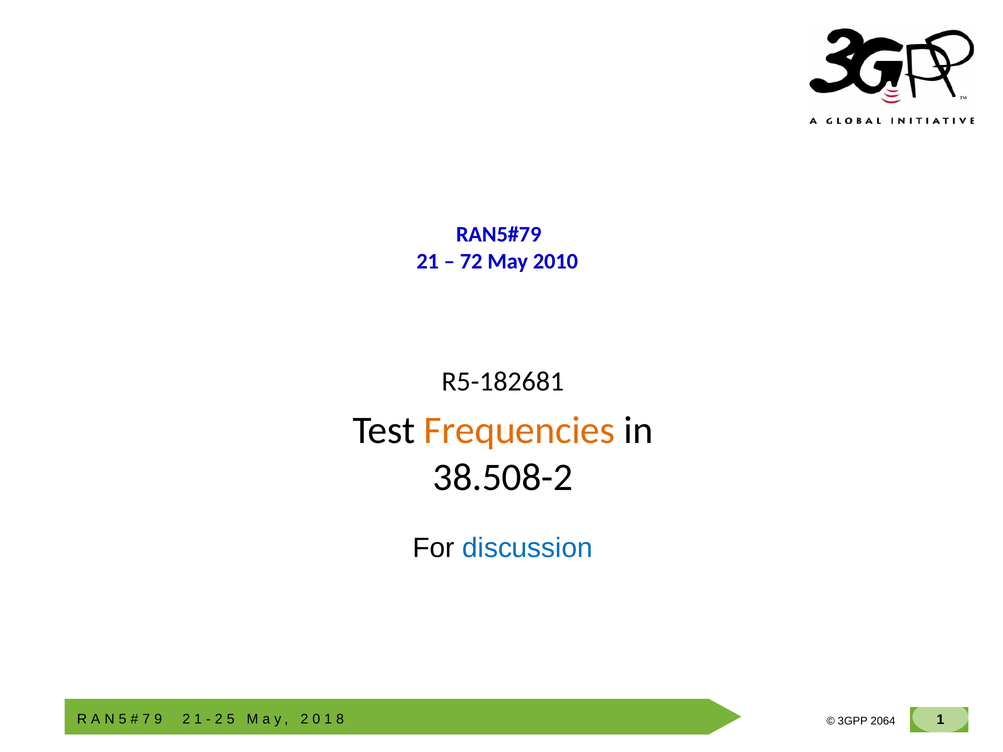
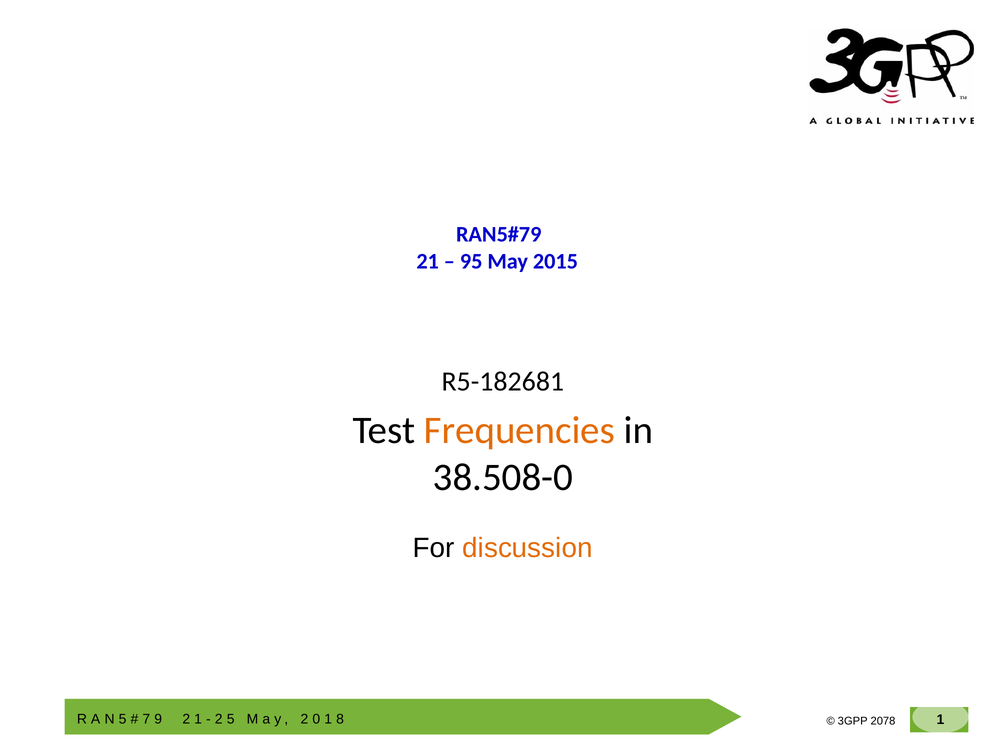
72: 72 -> 95
2010: 2010 -> 2015
38.508-2: 38.508-2 -> 38.508-0
discussion colour: blue -> orange
2064: 2064 -> 2078
